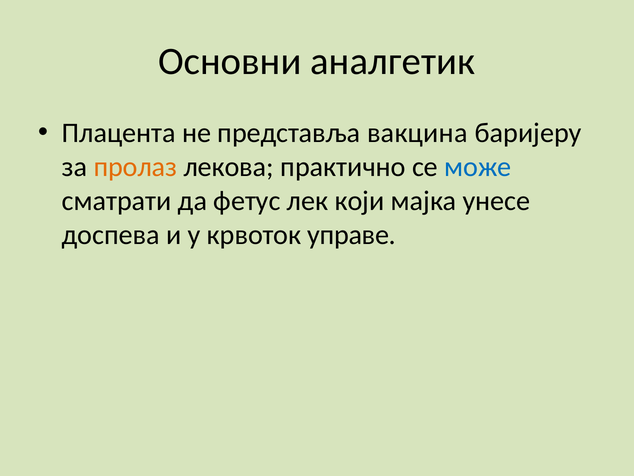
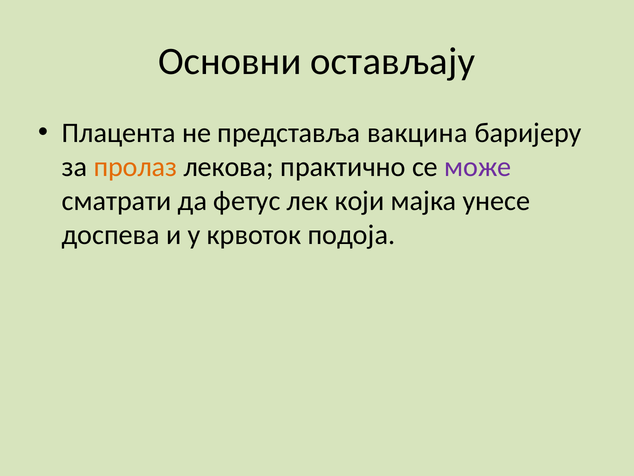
аналгетик: аналгетик -> остављају
може colour: blue -> purple
управе: управе -> подоја
